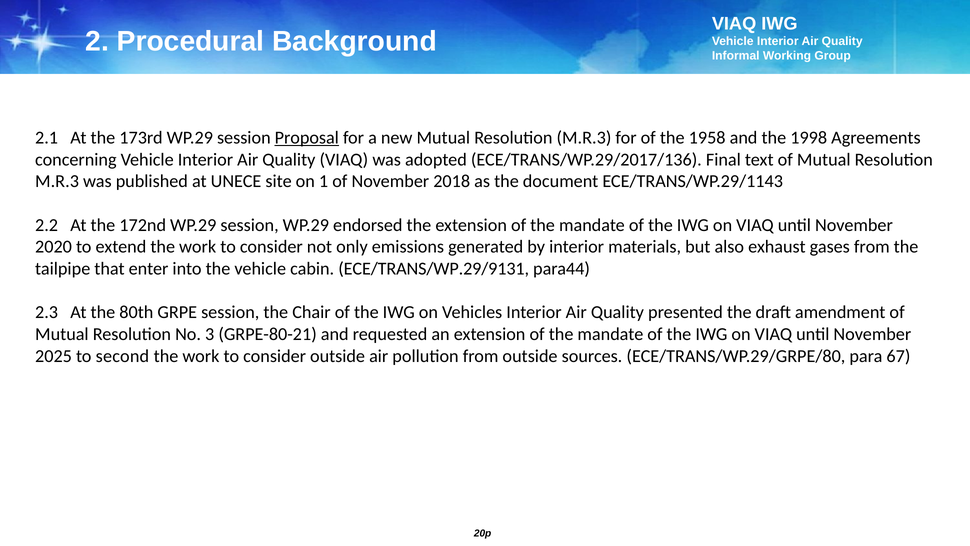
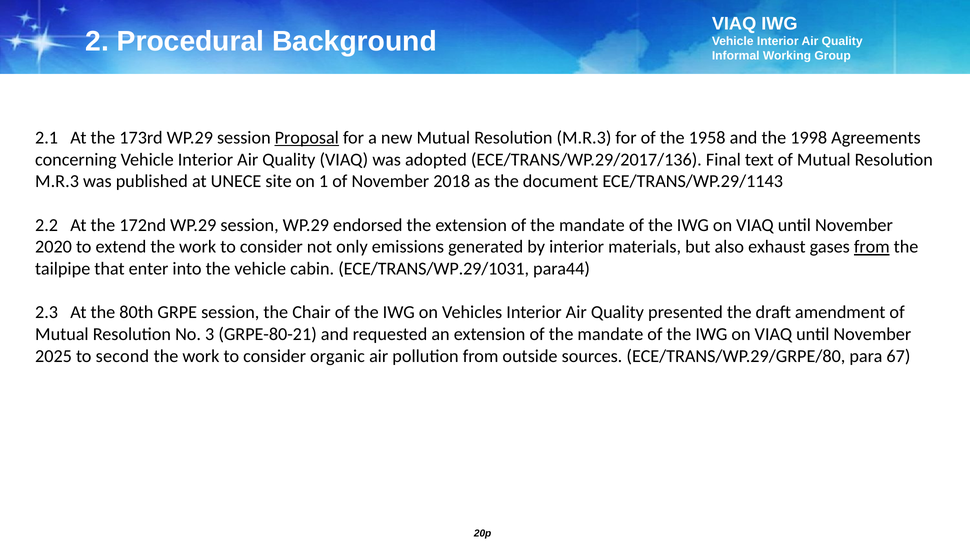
from at (872, 247) underline: none -> present
ECE/TRANS/WP.29/9131: ECE/TRANS/WP.29/9131 -> ECE/TRANS/WP.29/1031
consider outside: outside -> organic
